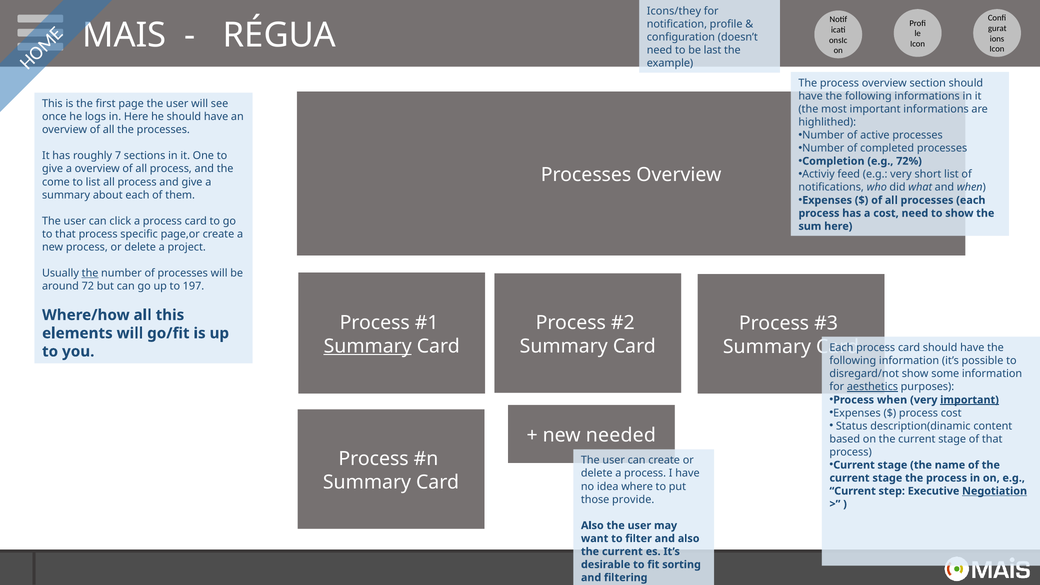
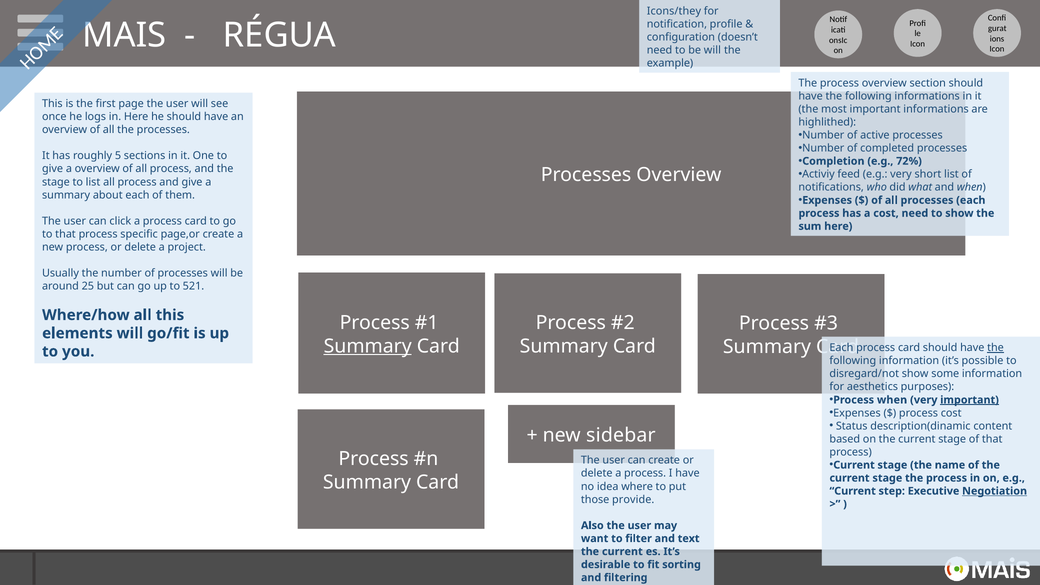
be last: last -> will
7: 7 -> 5
come at (56, 182): come -> stage
the at (90, 273) underline: present -> none
72: 72 -> 25
197: 197 -> 521
the at (996, 348) underline: none -> present
aesthetics underline: present -> none
needed: needed -> sidebar
and also: also -> text
